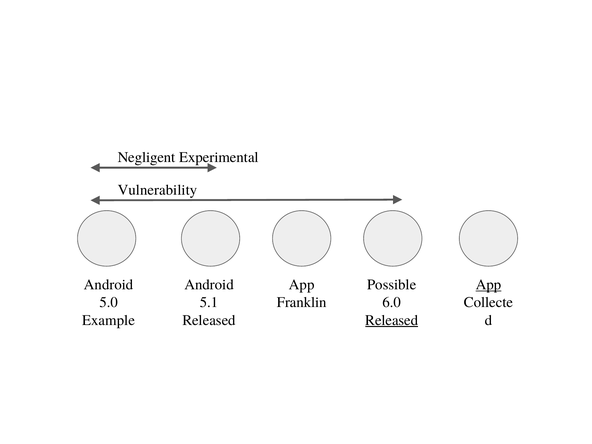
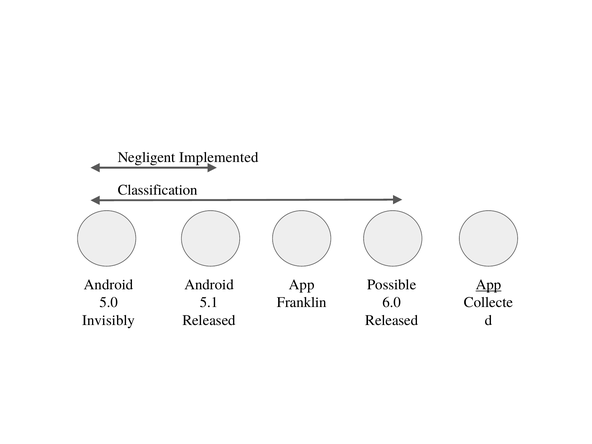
Experimental: Experimental -> Implemented
Vulnerability: Vulnerability -> Classification
Example: Example -> Invisibly
Released at (392, 320) underline: present -> none
